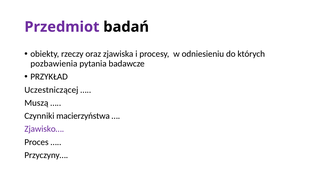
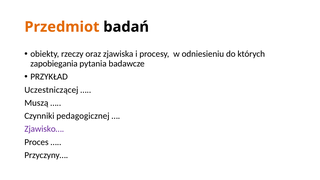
Przedmiot colour: purple -> orange
pozbawienia: pozbawienia -> zapobiegania
macierzyństwa: macierzyństwa -> pedagogicznej
